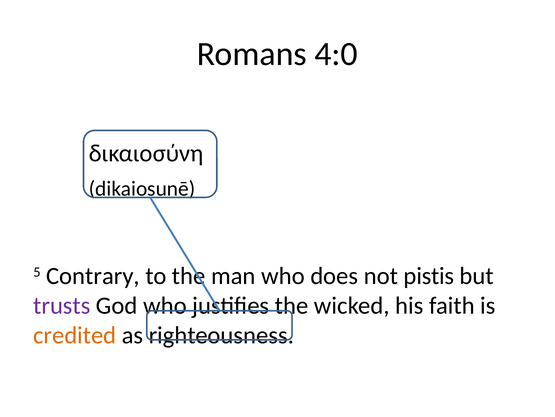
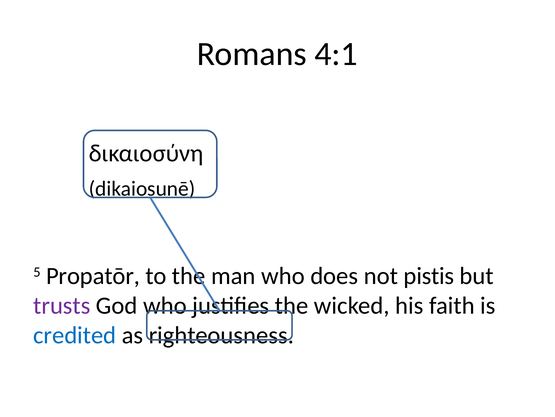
4:0: 4:0 -> 4:1
Contrary: Contrary -> Propatōr
credited colour: orange -> blue
